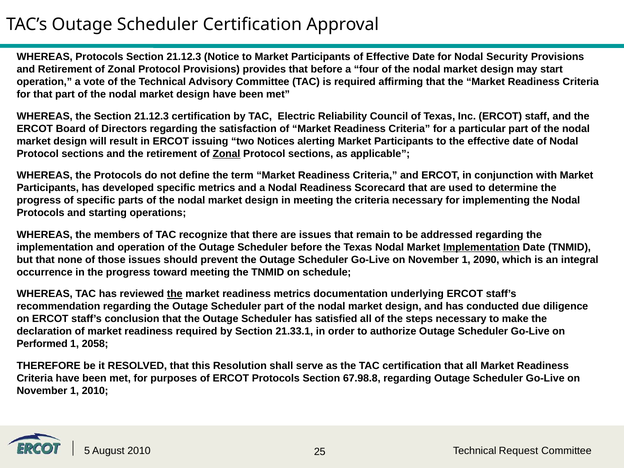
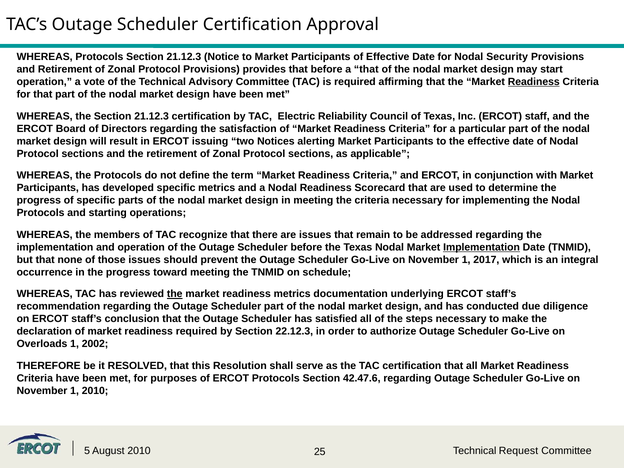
a four: four -> that
Readiness at (534, 82) underline: none -> present
Zonal at (227, 154) underline: present -> none
2090: 2090 -> 2017
21.33.1: 21.33.1 -> 22.12.3
Performed: Performed -> Overloads
2058: 2058 -> 2002
67.98.8: 67.98.8 -> 42.47.6
